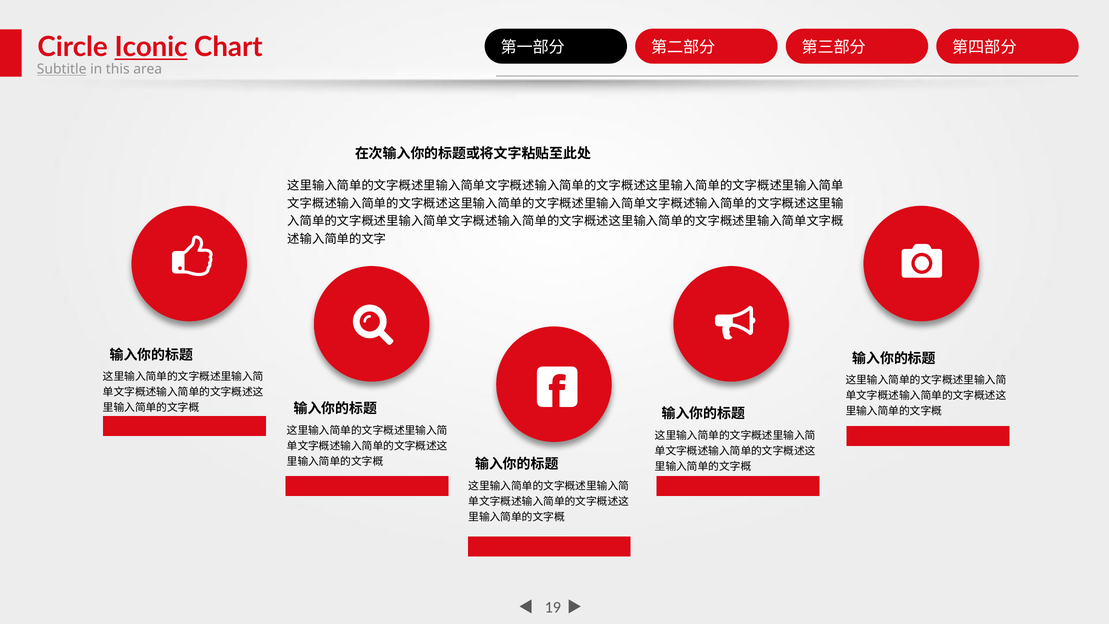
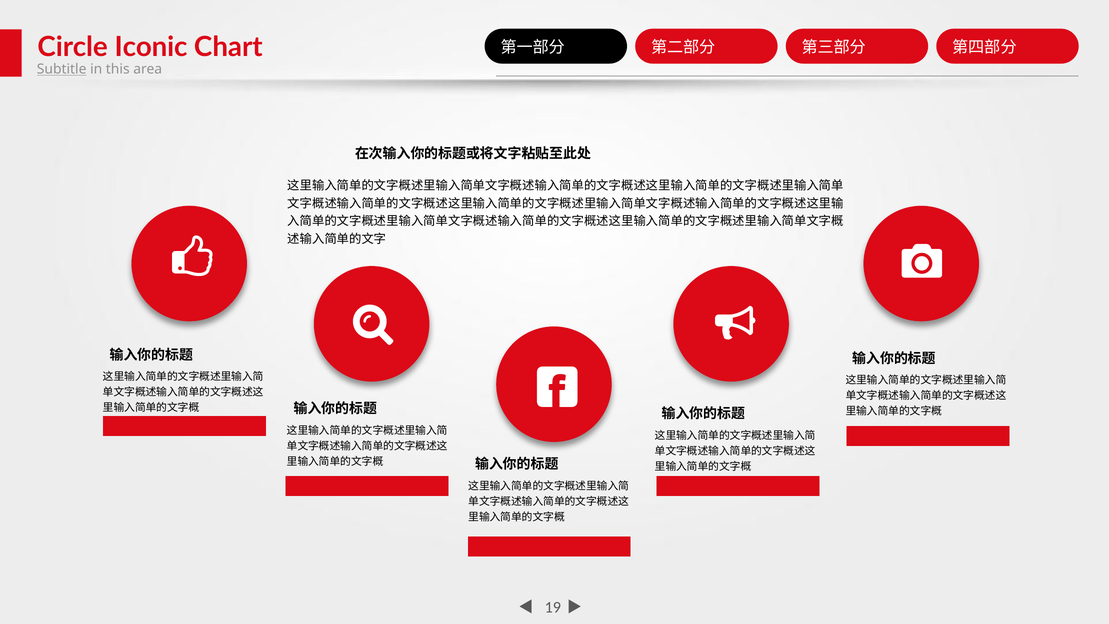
Iconic underline: present -> none
